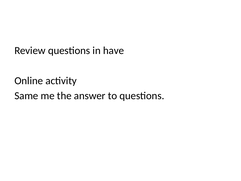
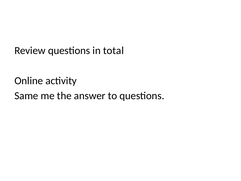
have: have -> total
